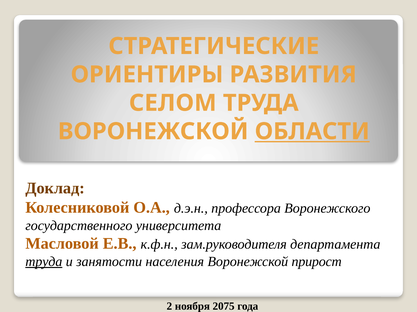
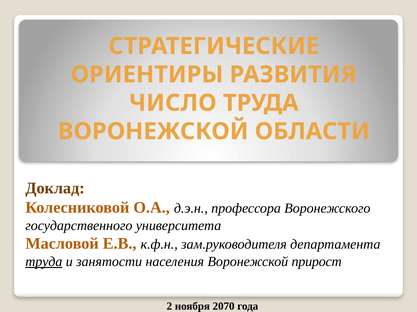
СЕЛОМ: СЕЛОМ -> ЧИСЛО
ОБЛАСТИ underline: present -> none
2075: 2075 -> 2070
